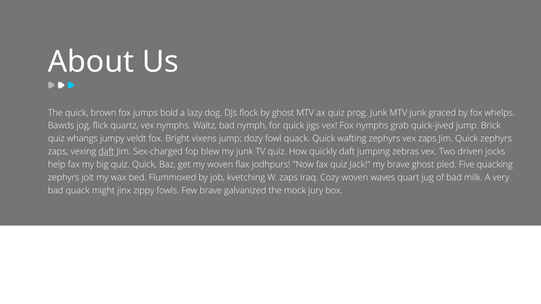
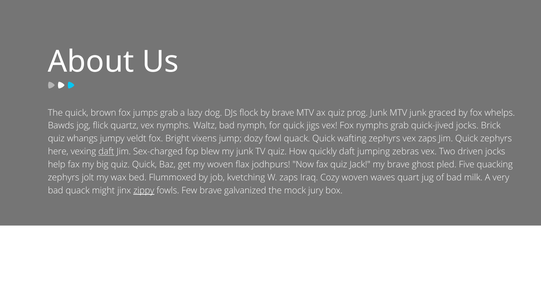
jumps bold: bold -> grab
by ghost: ghost -> brave
quick-jived jump: jump -> jocks
zaps at (58, 152): zaps -> here
zippy underline: none -> present
